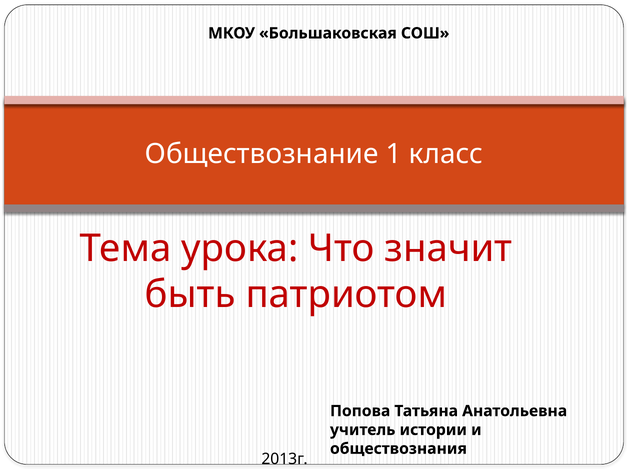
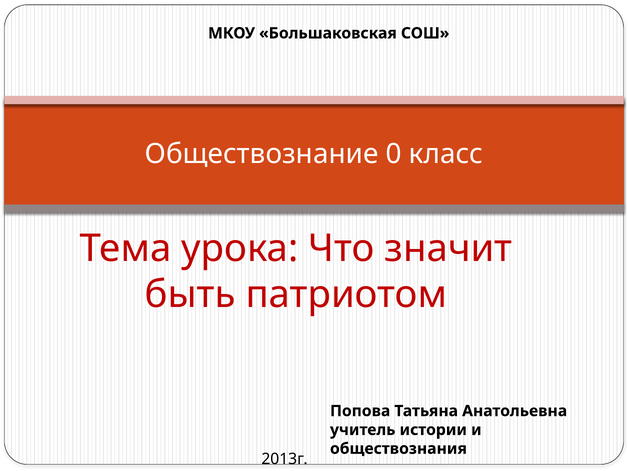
1: 1 -> 0
